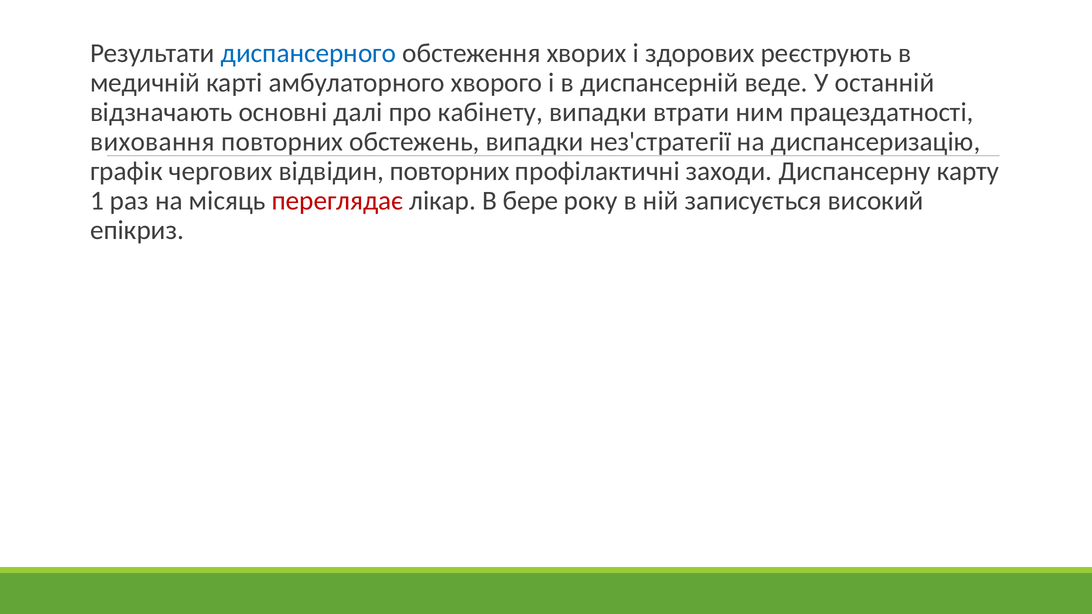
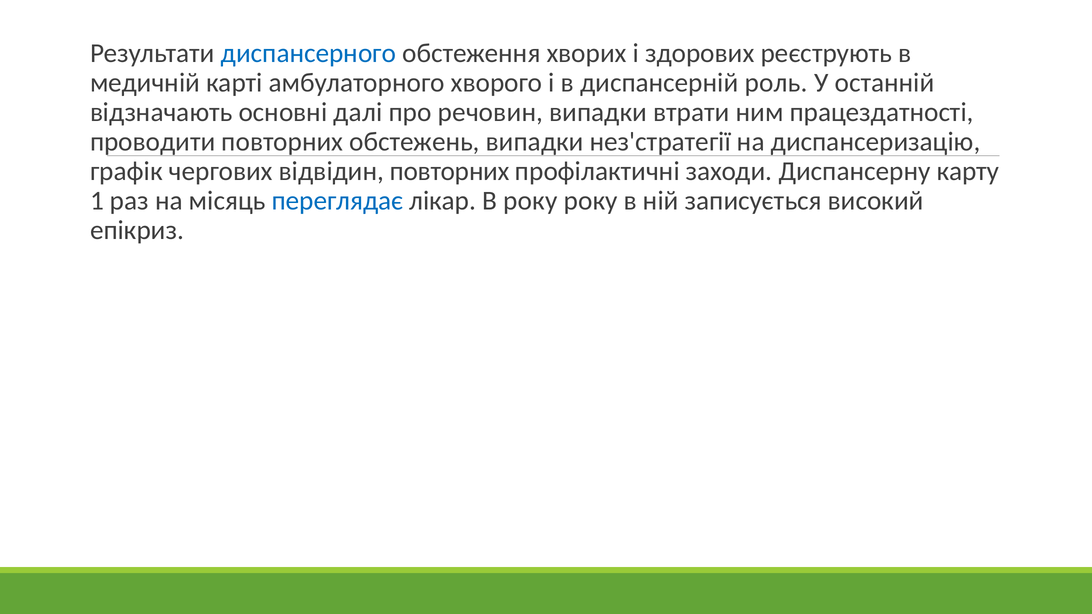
веде: веде -> роль
кабінету: кабінету -> речовин
виховання: виховання -> проводити
переглядає colour: red -> blue
В бере: бере -> року
